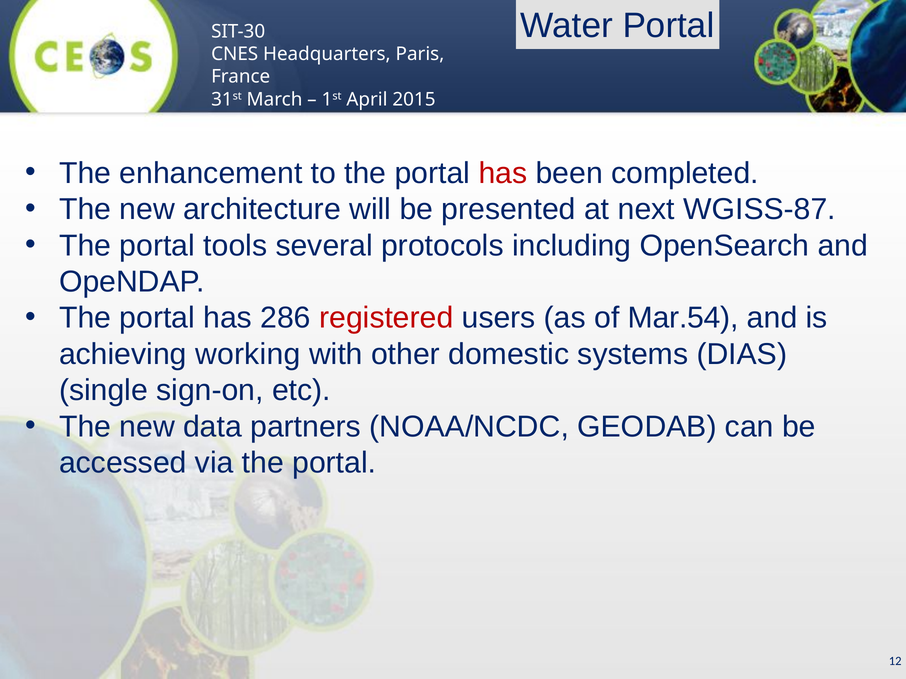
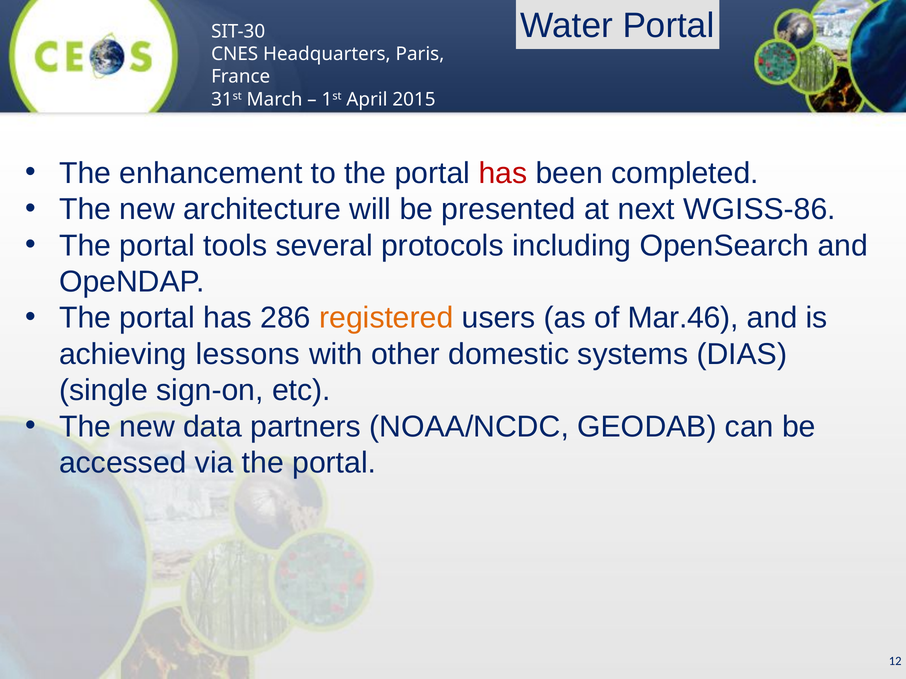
WGISS-87: WGISS-87 -> WGISS-86
registered colour: red -> orange
Mar.54: Mar.54 -> Mar.46
working: working -> lessons
